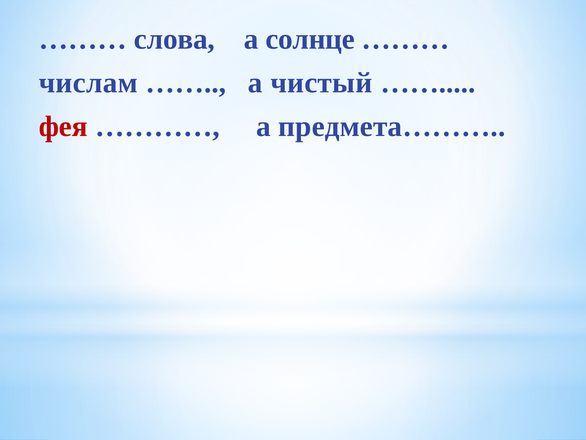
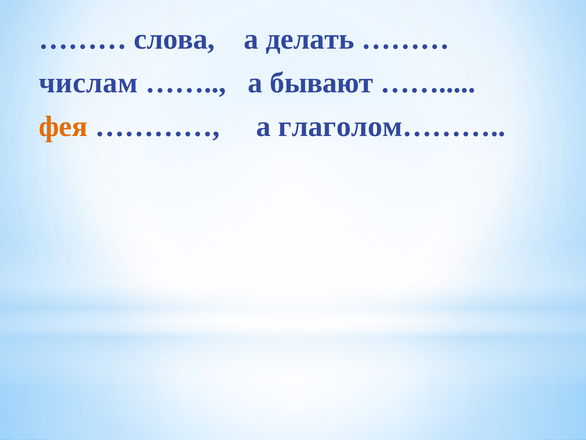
солнце: солнце -> делать
чистый: чистый -> бывают
фея colour: red -> orange
предмета………: предмета……… -> глаголом………
